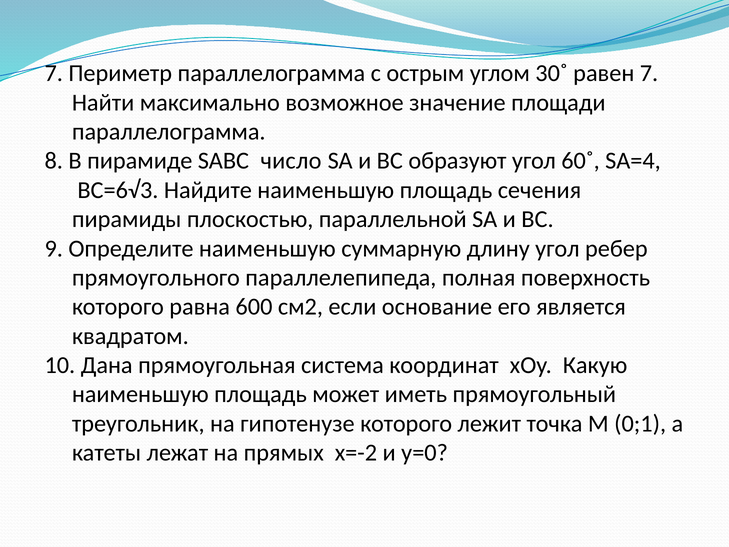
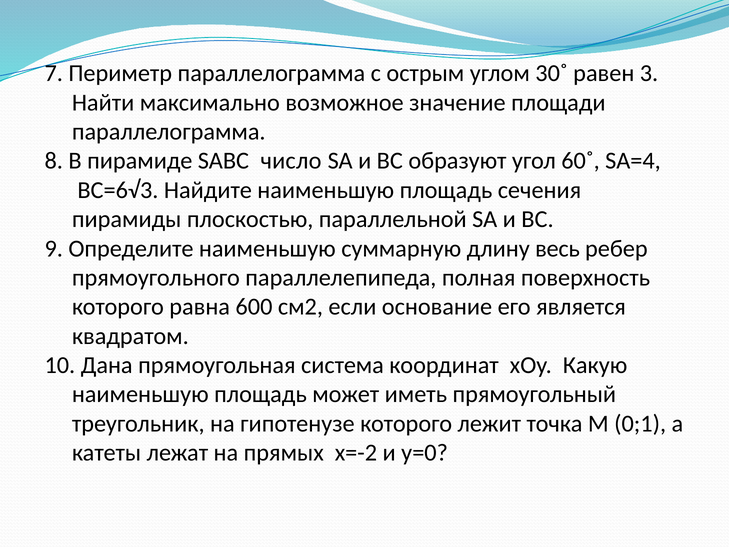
равен 7: 7 -> 3
длину угол: угол -> весь
